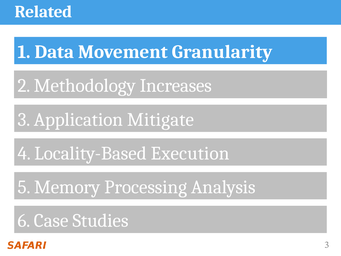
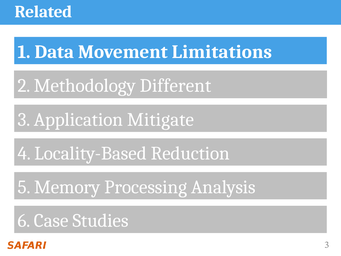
Granularity: Granularity -> Limitations
Increases: Increases -> Different
Execution: Execution -> Reduction
